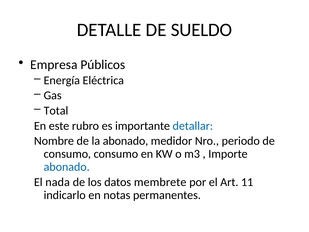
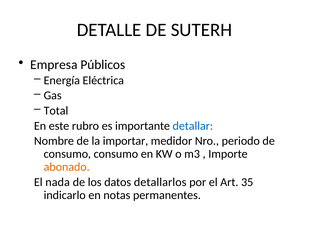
SUELDO: SUELDO -> SUTERH
la abonado: abonado -> importar
abonado at (67, 167) colour: blue -> orange
membrete: membrete -> detallarlos
11: 11 -> 35
